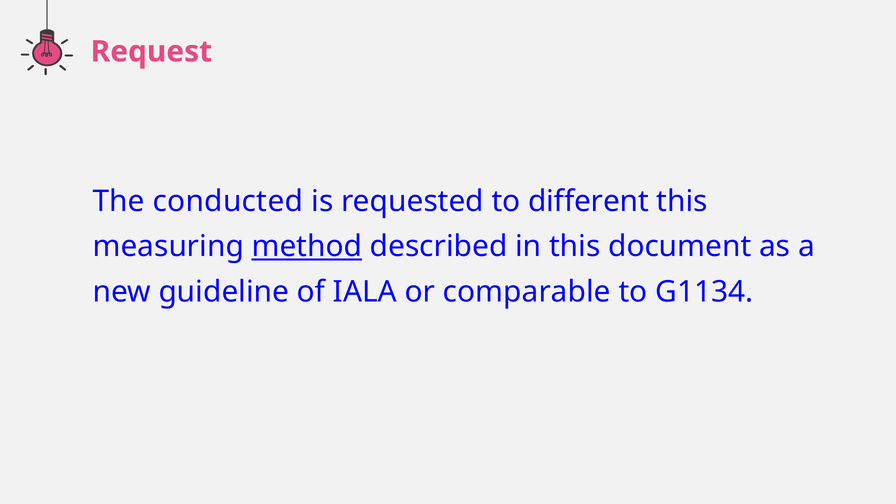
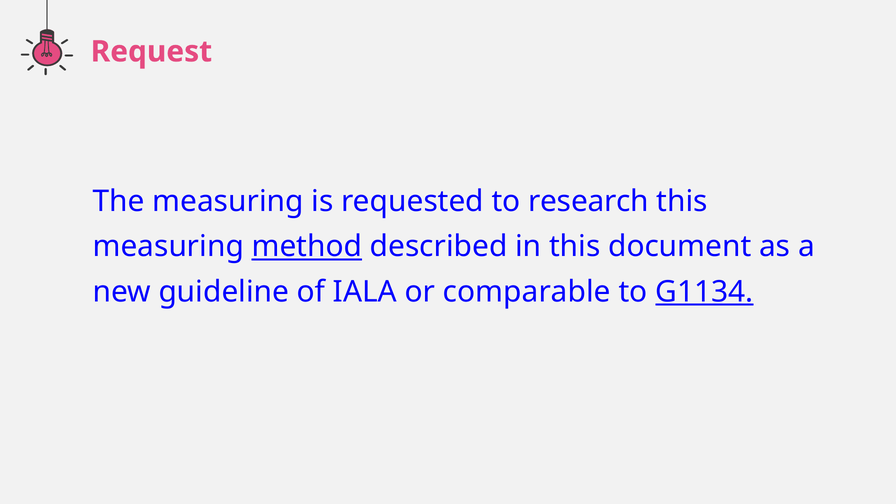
The conducted: conducted -> measuring
different: different -> research
G1134 underline: none -> present
